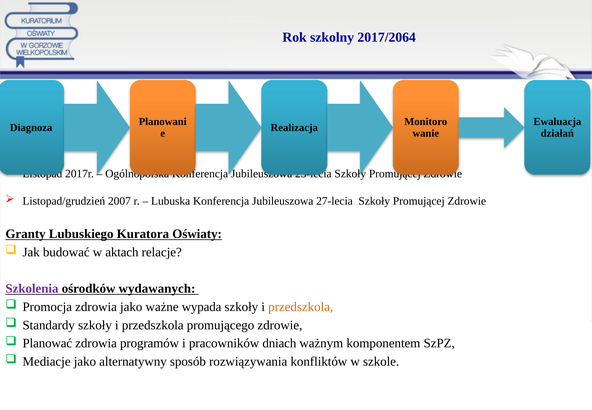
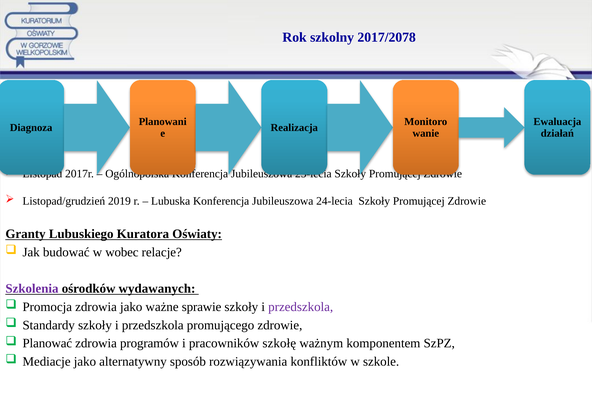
2017/2064: 2017/2064 -> 2017/2078
2007: 2007 -> 2019
27-lecia: 27-lecia -> 24-lecia
aktach: aktach -> wobec
wypada: wypada -> sprawie
przedszkola at (301, 307) colour: orange -> purple
dniach: dniach -> szkołę
